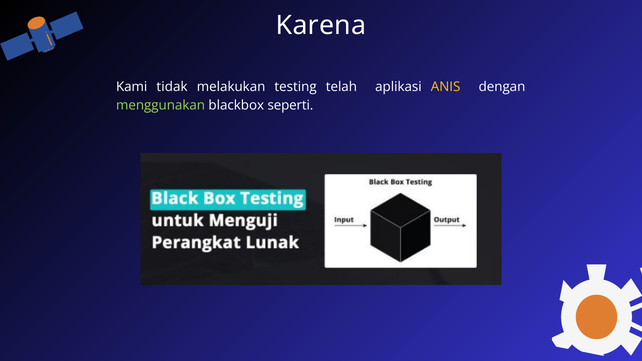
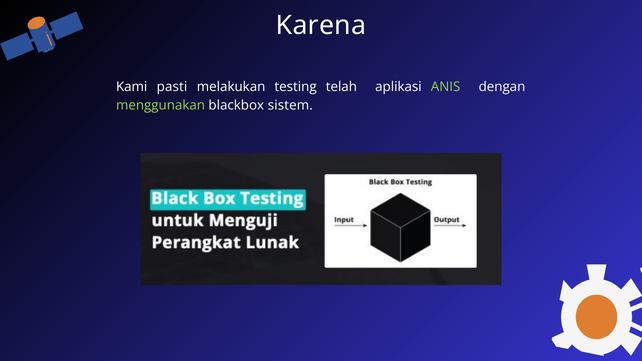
tidak: tidak -> pasti
ANIS colour: yellow -> light green
seperti: seperti -> sistem
